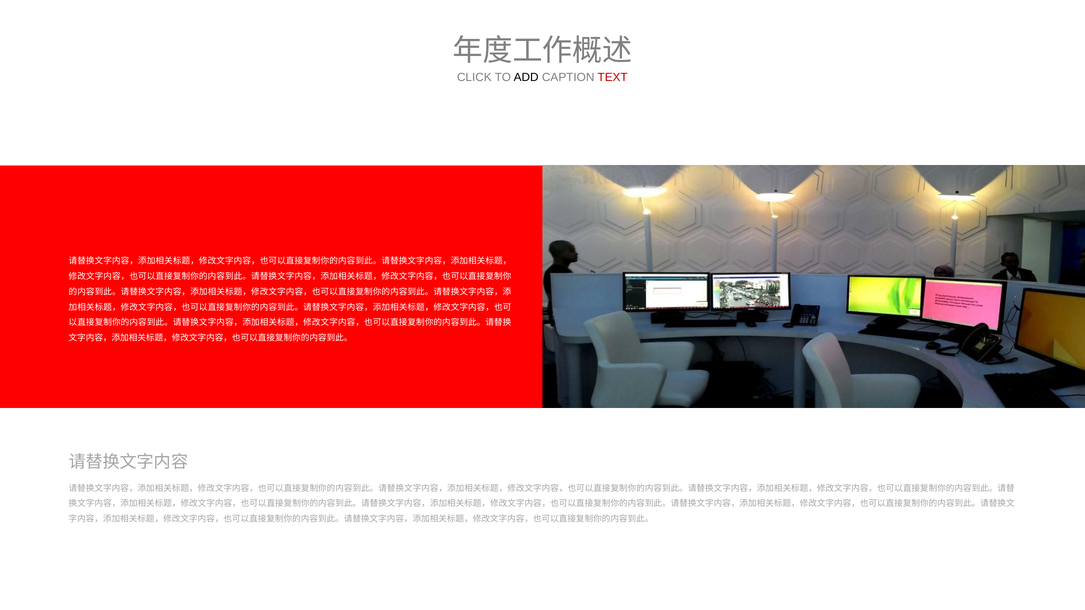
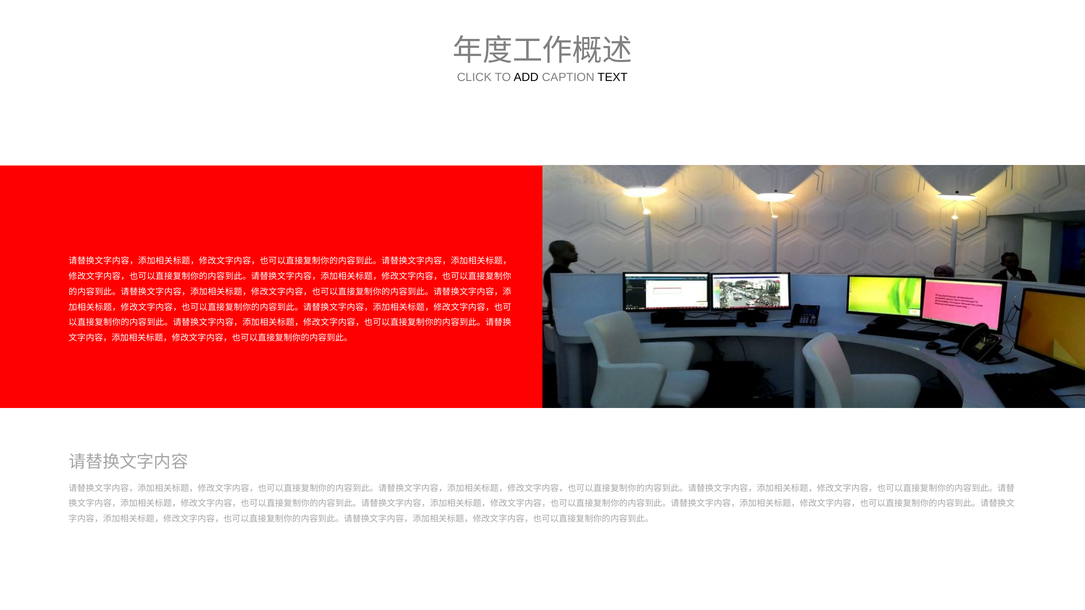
TEXT colour: red -> black
